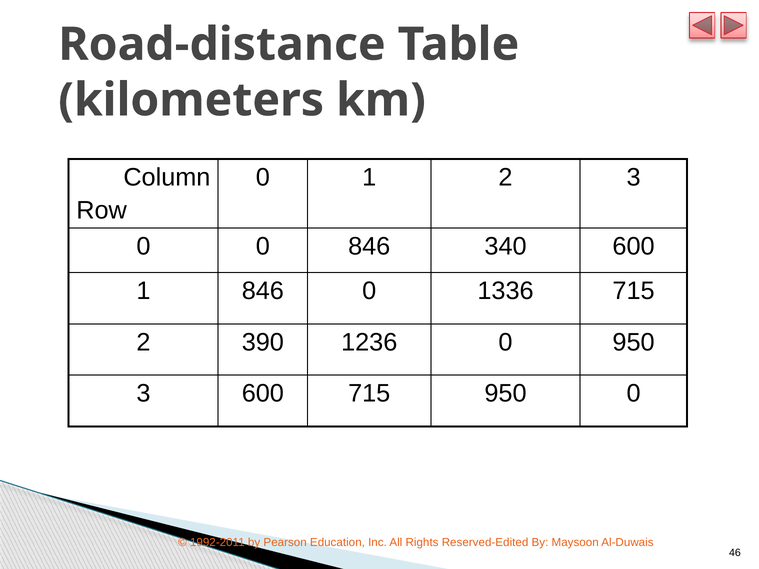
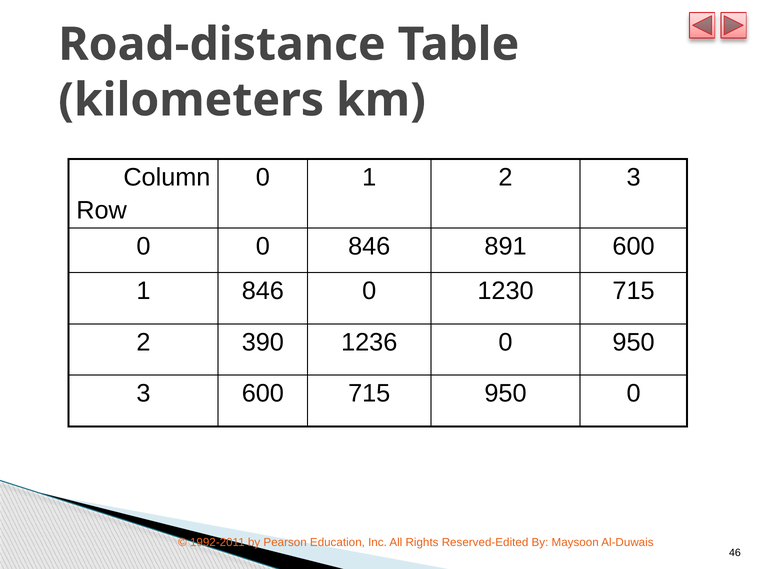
340: 340 -> 891
1336: 1336 -> 1230
